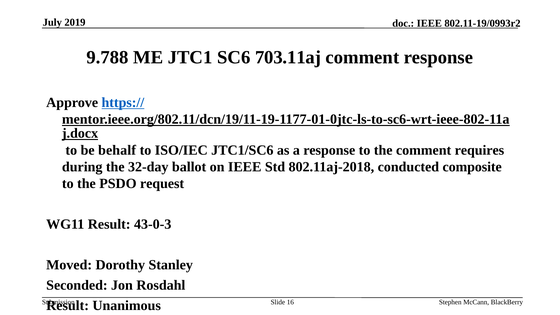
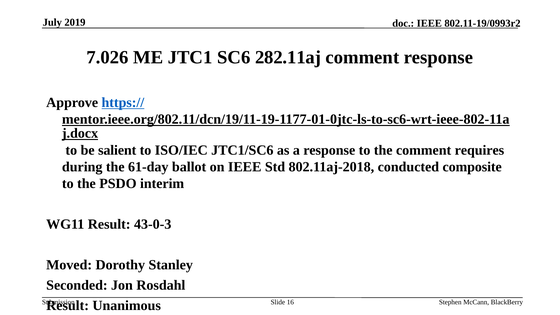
9.788: 9.788 -> 7.026
703.11aj: 703.11aj -> 282.11aj
behalf: behalf -> salient
32-day: 32-day -> 61-day
request: request -> interim
